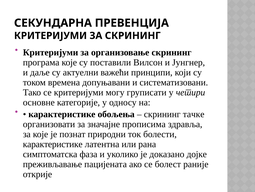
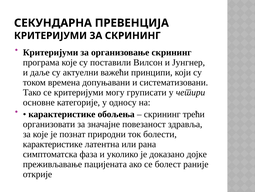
тачке: тачке -> трећи
прописима: прописима -> повезаност
